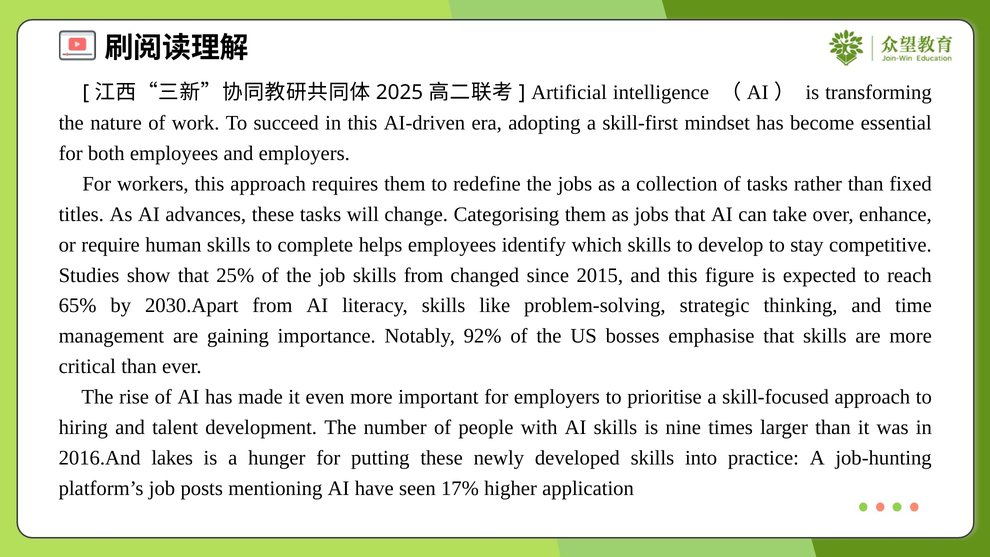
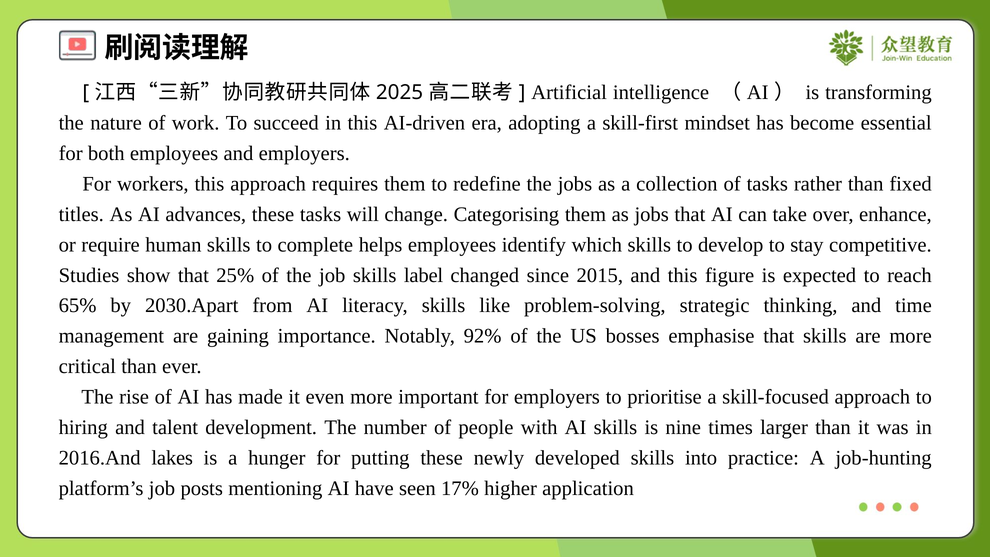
skills from: from -> label
